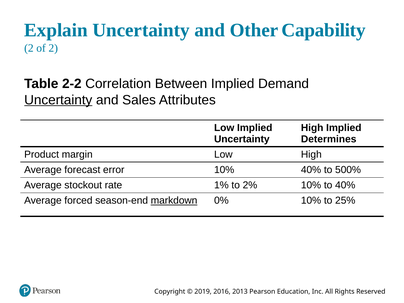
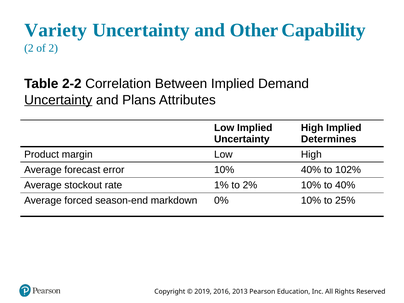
Explain: Explain -> Variety
Sales: Sales -> Plans
500%: 500% -> 102%
markdown underline: present -> none
